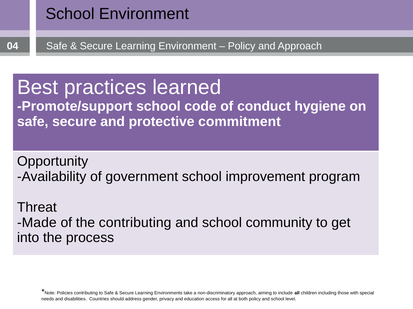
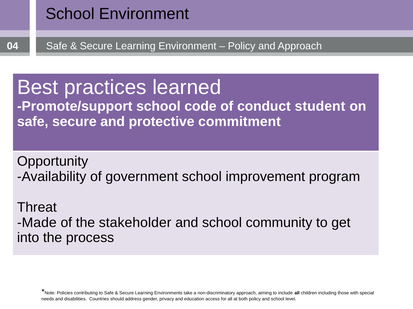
hygiene: hygiene -> student
the contributing: contributing -> stakeholder
